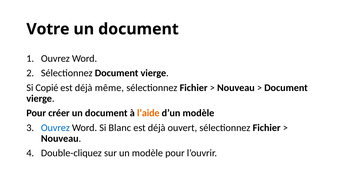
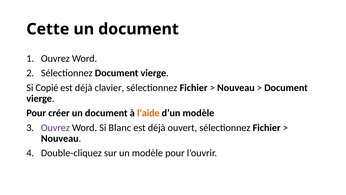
Votre: Votre -> Cette
même: même -> clavier
Ouvrez at (55, 127) colour: blue -> purple
